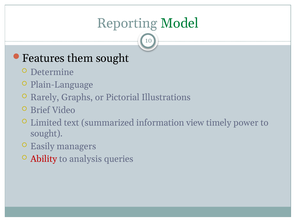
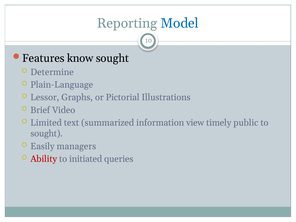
Model colour: green -> blue
them: them -> know
Rarely: Rarely -> Lessor
power: power -> public
analysis: analysis -> initiated
